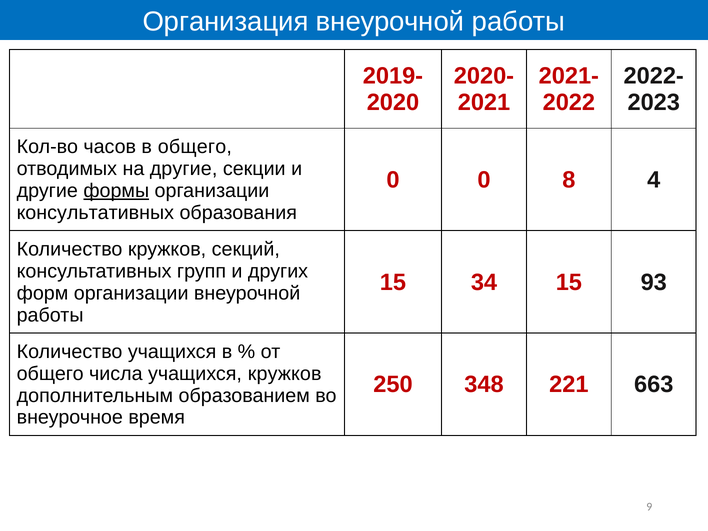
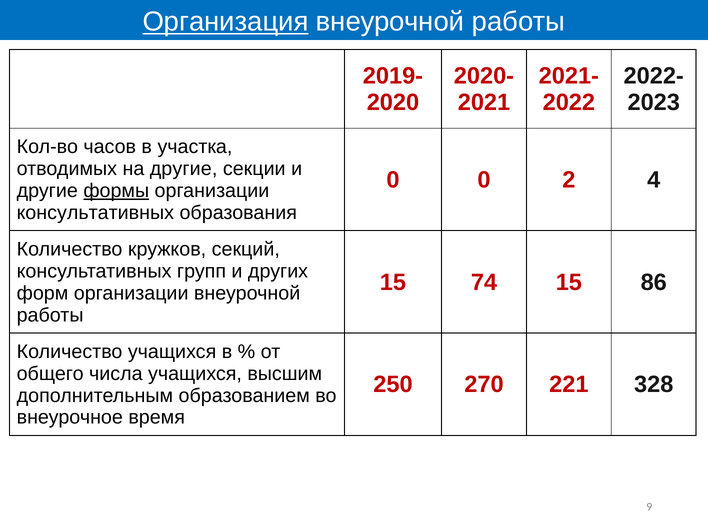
Организация underline: none -> present
в общего: общего -> участка
8: 8 -> 2
34: 34 -> 74
93: 93 -> 86
учащихся кружков: кружков -> высшим
348: 348 -> 270
663: 663 -> 328
